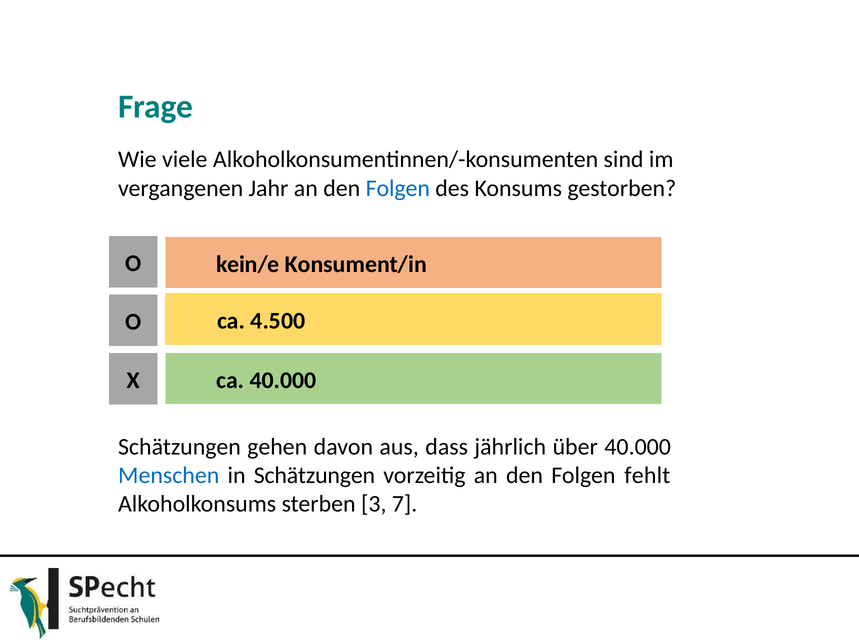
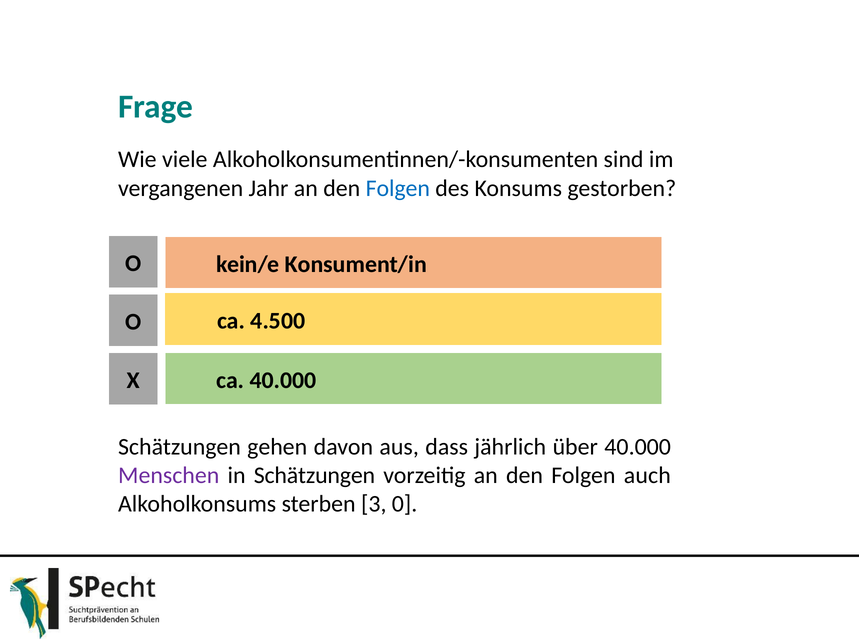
Menschen colour: blue -> purple
fehlt: fehlt -> auch
7: 7 -> 0
